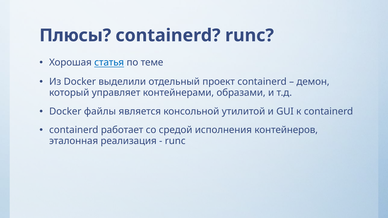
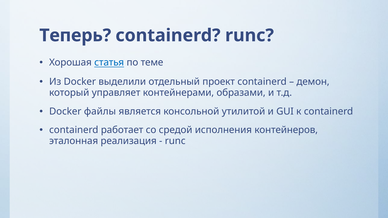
Плюсы: Плюсы -> Теперь
